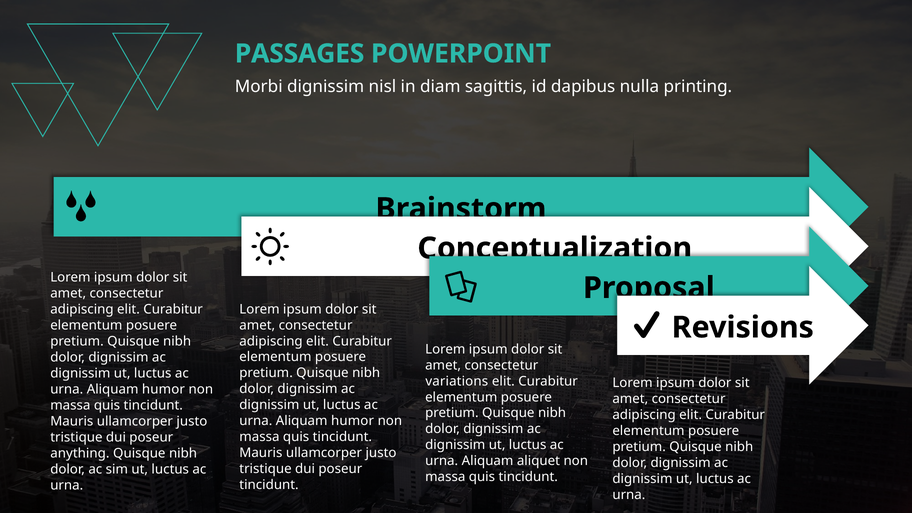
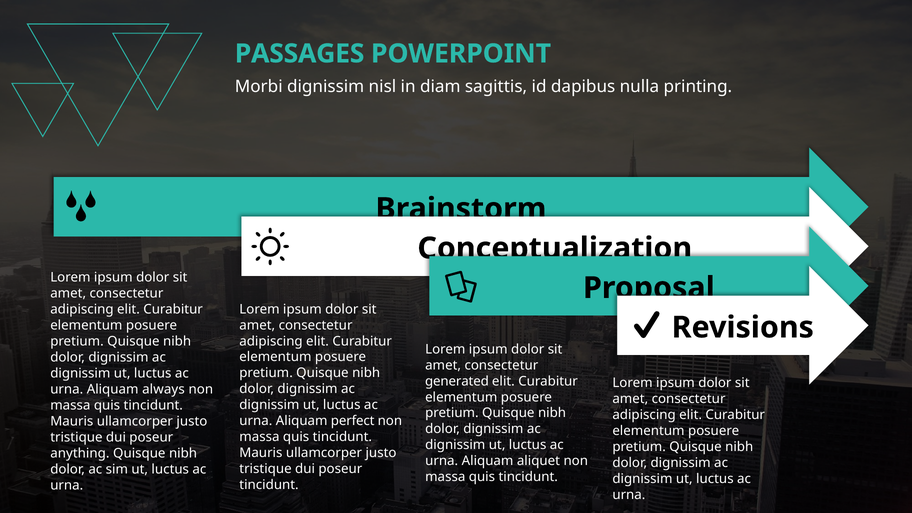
variations: variations -> generated
humor at (163, 389): humor -> always
humor at (353, 421): humor -> perfect
